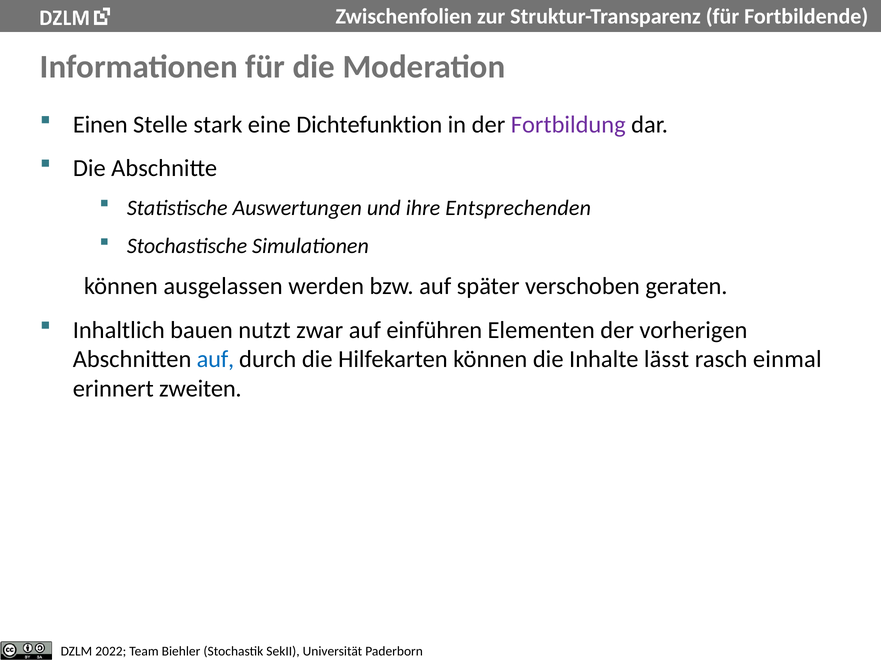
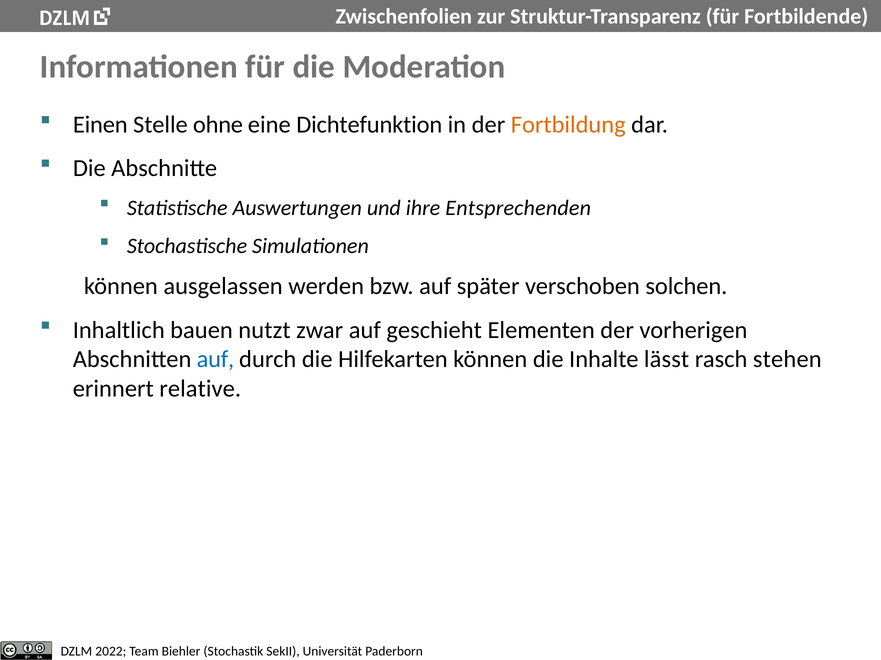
stark: stark -> ohne
Fortbildung colour: purple -> orange
geraten: geraten -> solchen
einführen: einführen -> geschieht
einmal: einmal -> stehen
zweiten: zweiten -> relative
